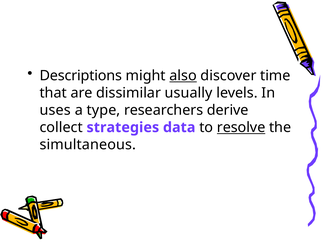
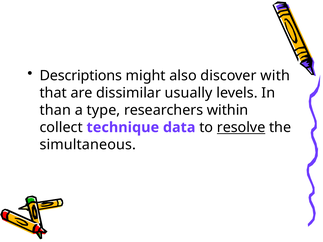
also underline: present -> none
time: time -> with
uses: uses -> than
derive: derive -> within
strategies: strategies -> technique
